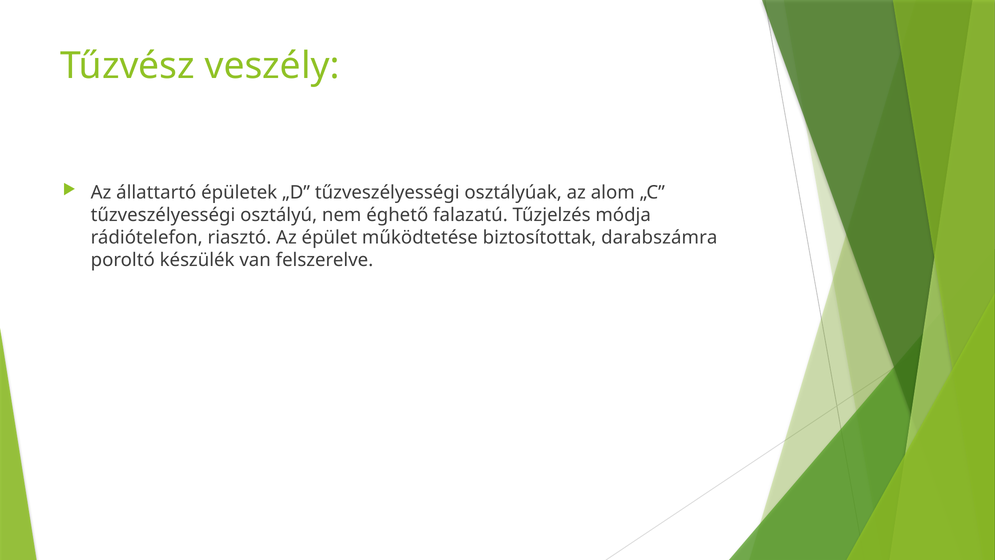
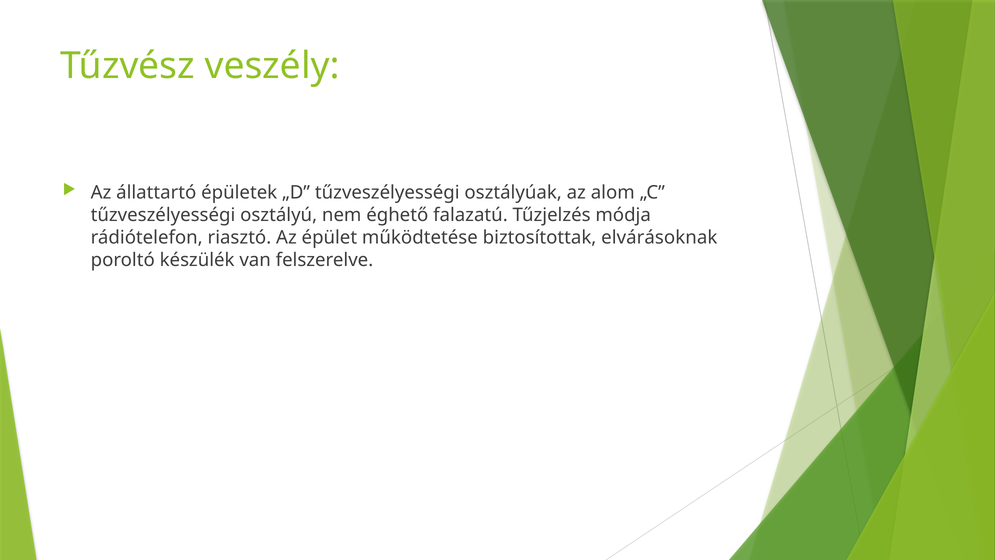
darabszámra: darabszámra -> elvárásoknak
